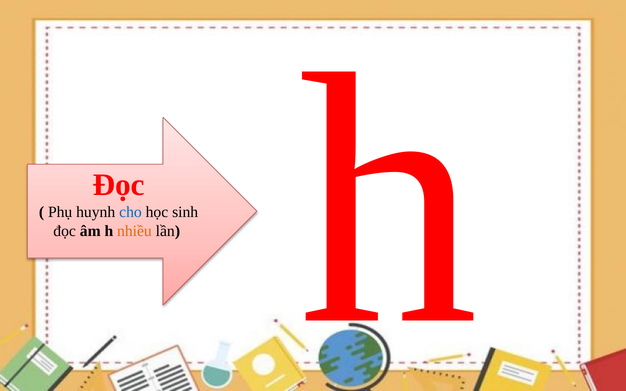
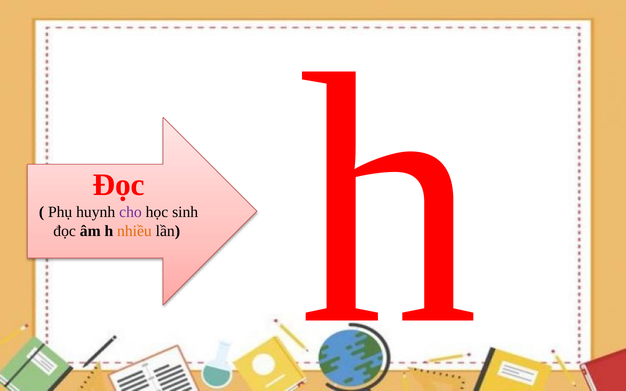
cho colour: blue -> purple
